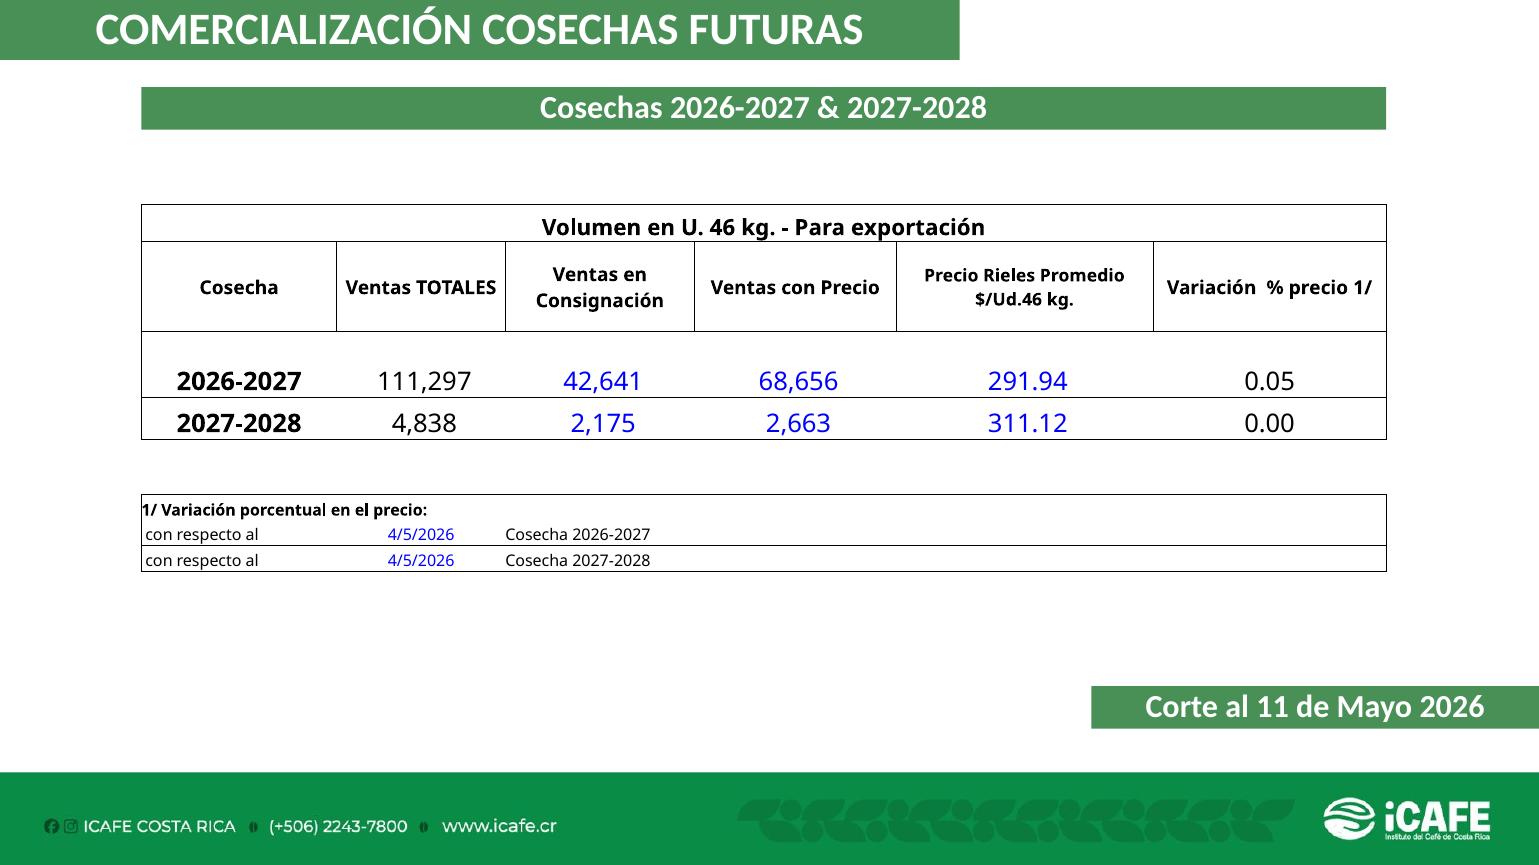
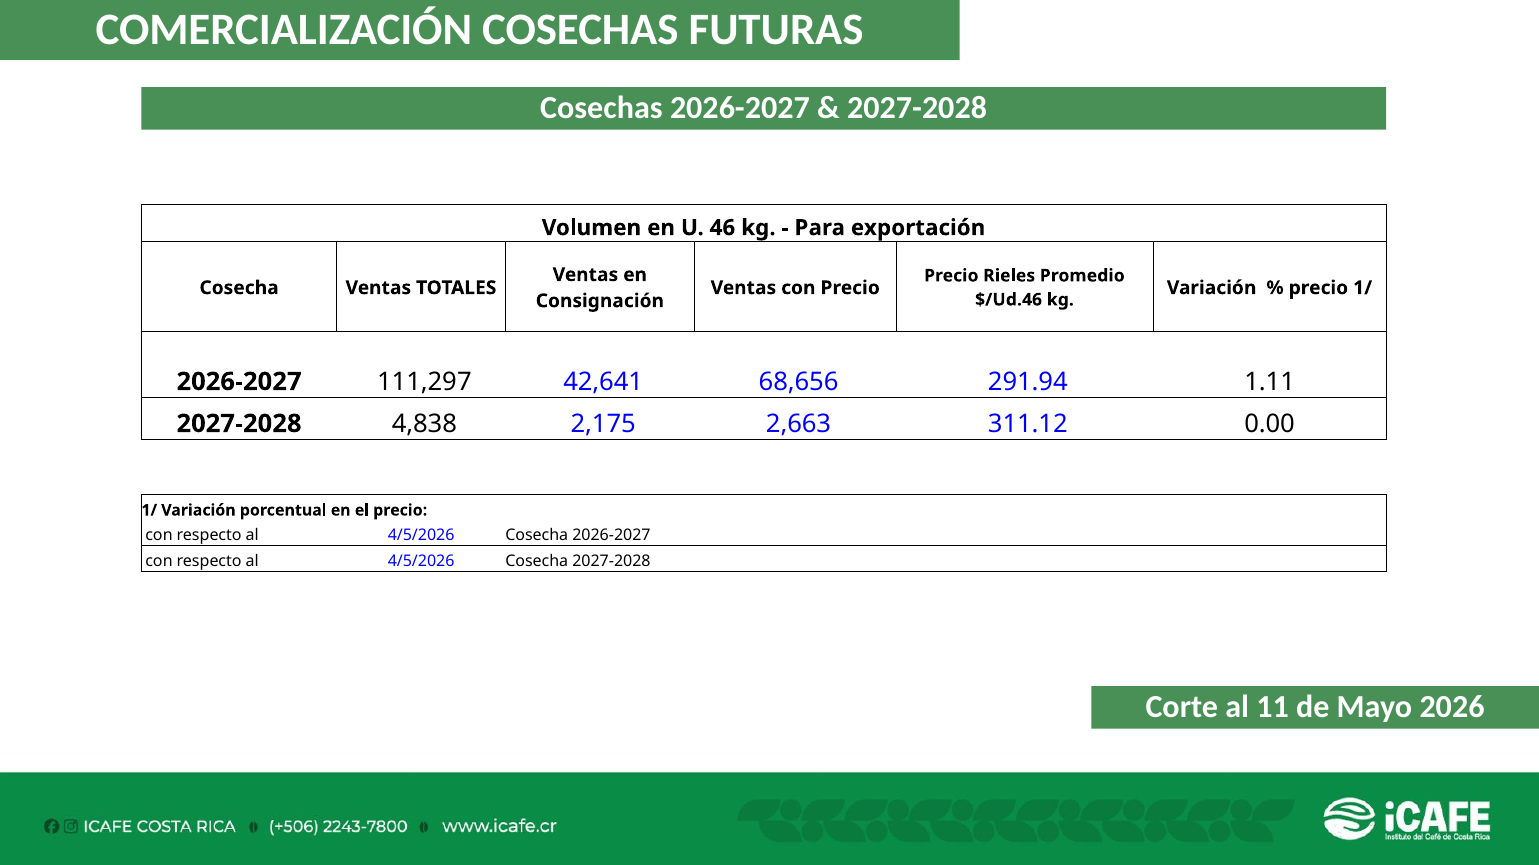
0.05: 0.05 -> 1.11
